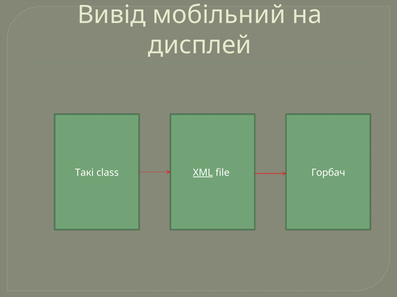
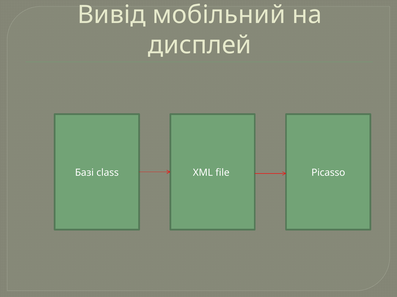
Такі: Такі -> Базі
XML underline: present -> none
Горбач: Горбач -> Picasso
